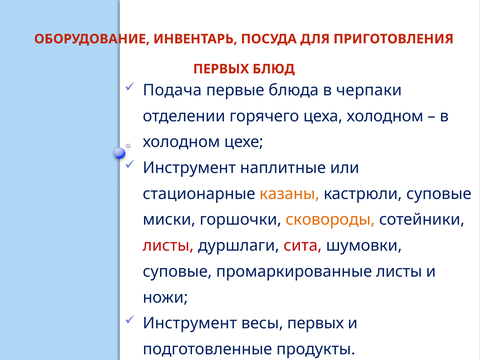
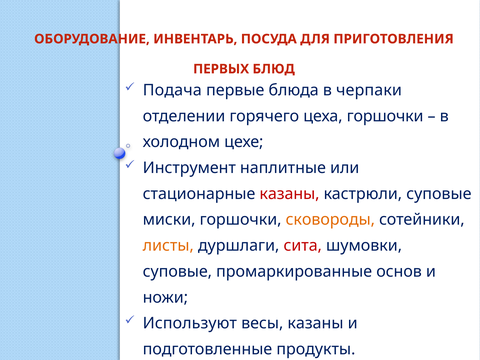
цеха холодном: холодном -> горшочки
казаны at (290, 194) colour: orange -> red
листы at (168, 246) colour: red -> orange
промаркированные листы: листы -> основ
Инструмент at (190, 323): Инструмент -> Используют
весы первых: первых -> казаны
